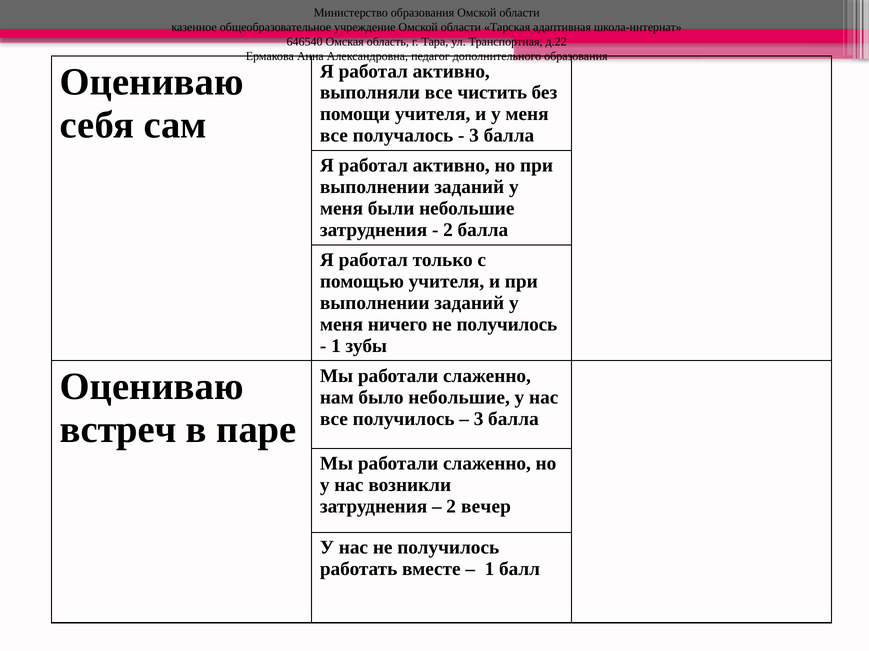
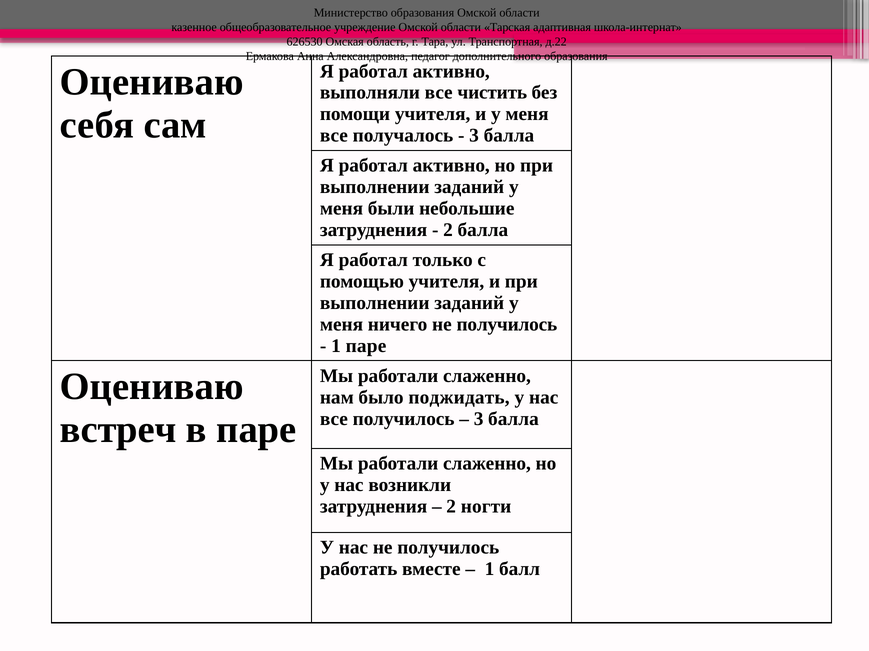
646540: 646540 -> 626530
1 зубы: зубы -> паре
было небольшие: небольшие -> поджидать
вечер: вечер -> ногти
